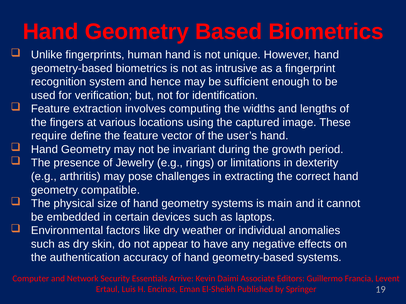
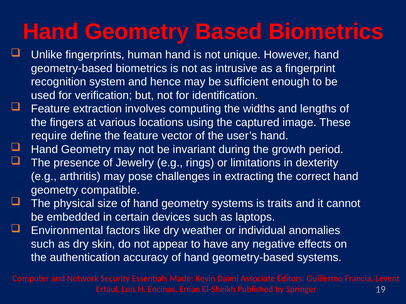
main: main -> traits
Arrive: Arrive -> Made
